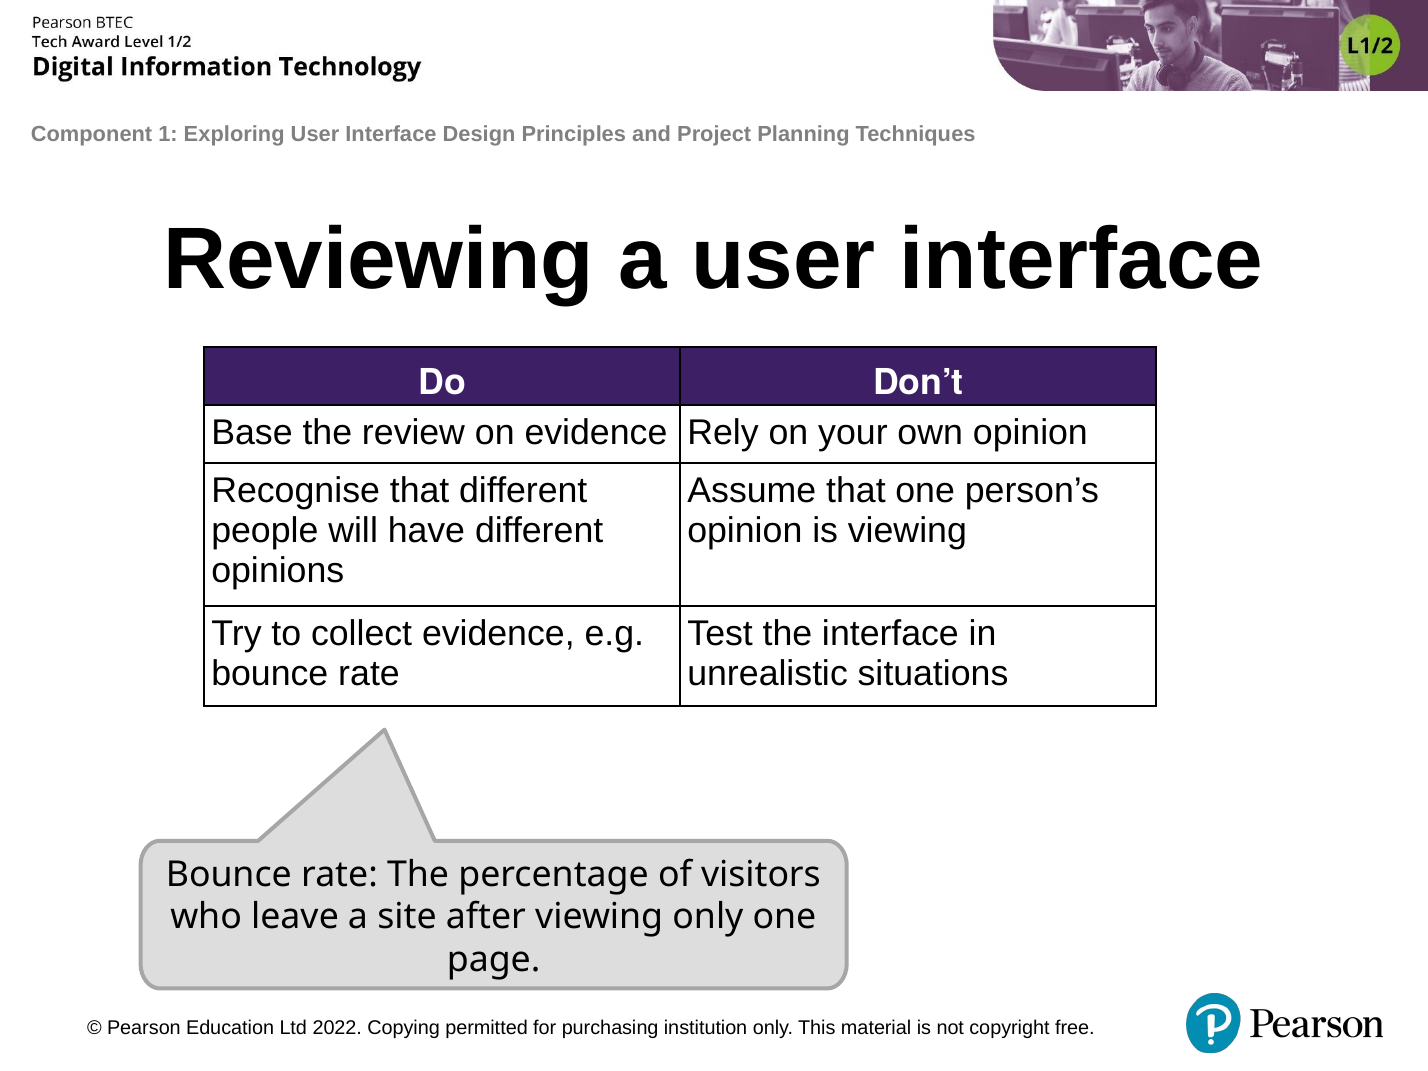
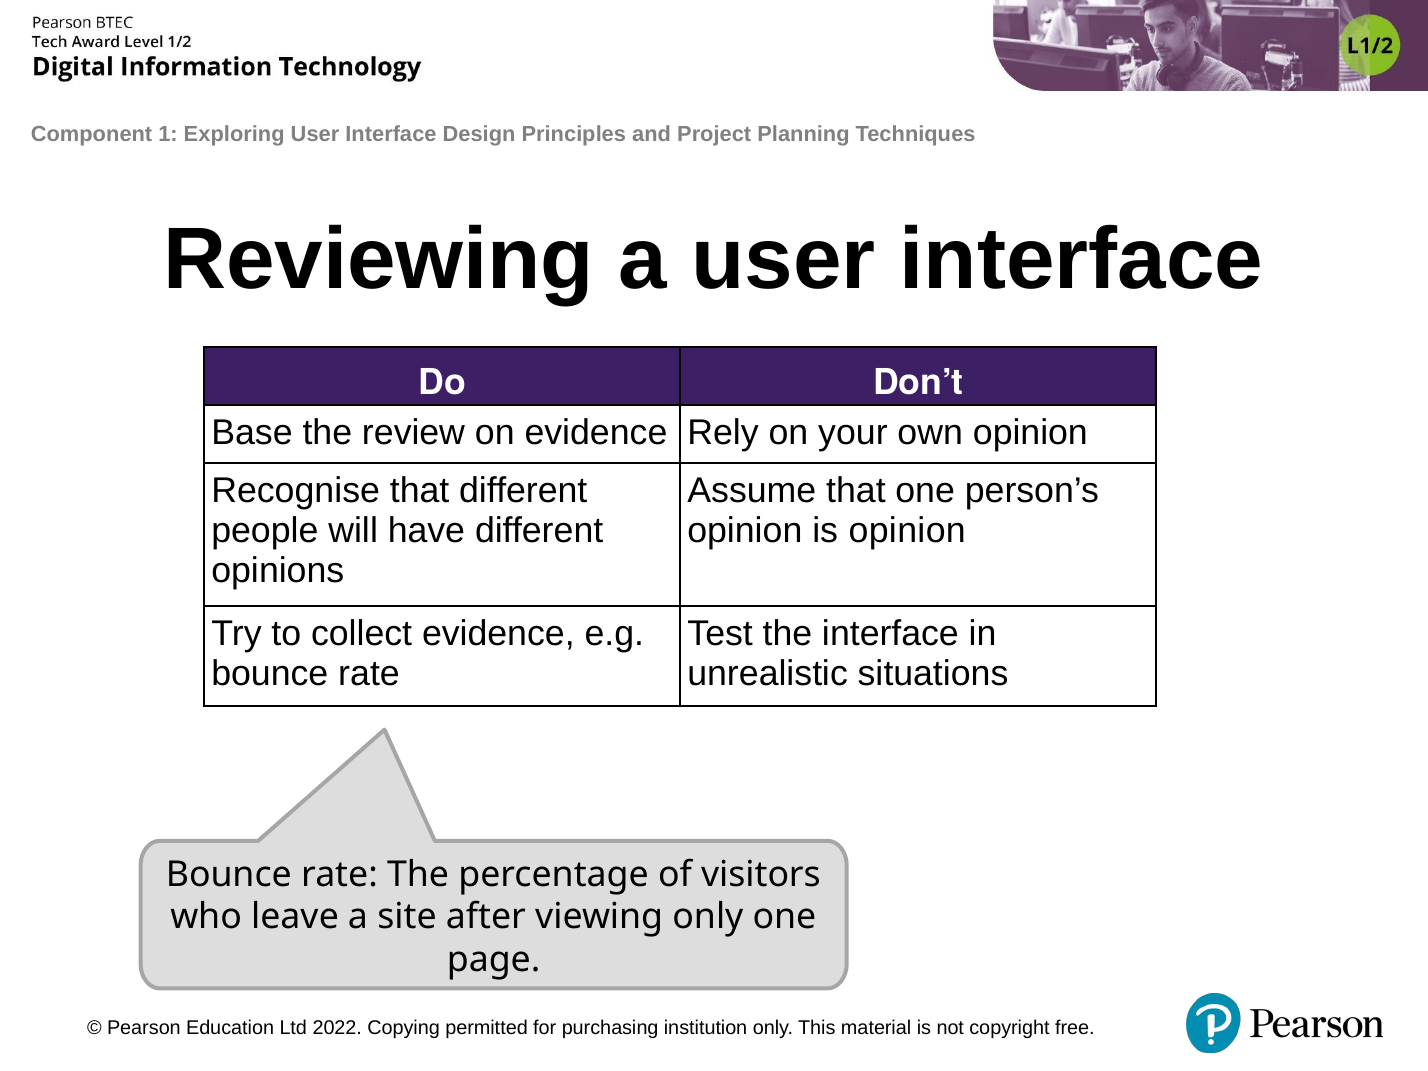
is viewing: viewing -> opinion
